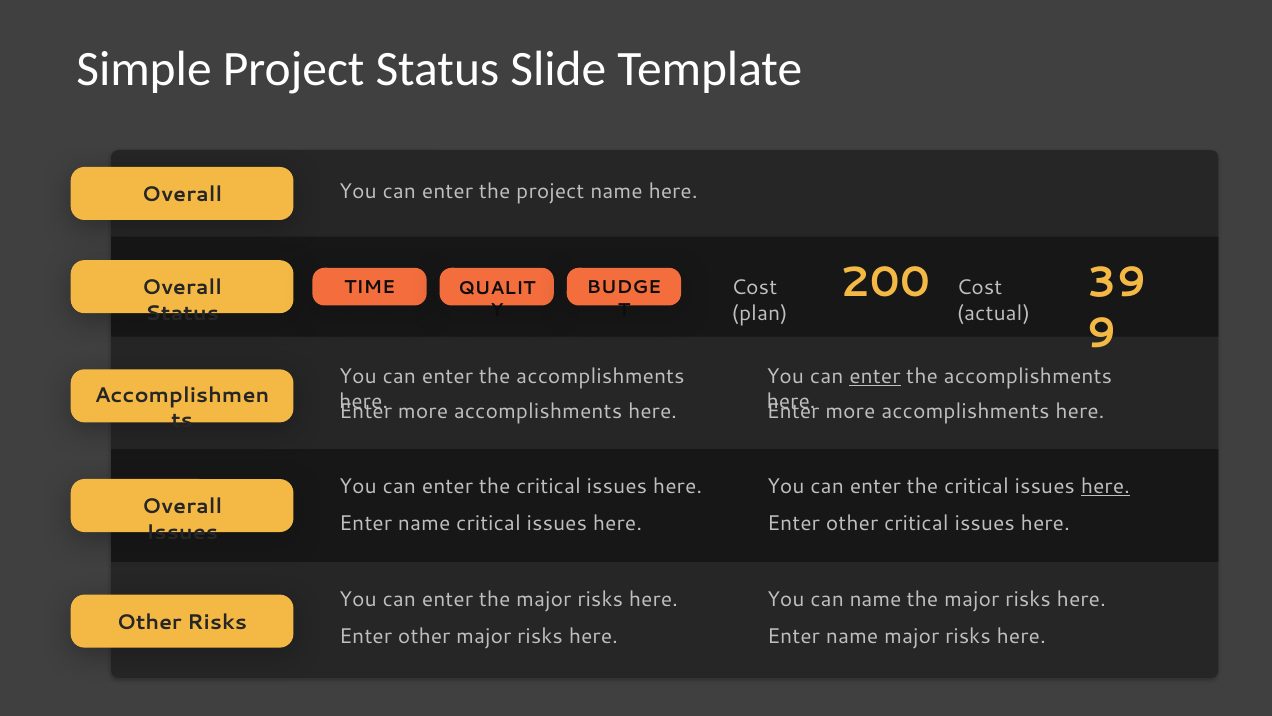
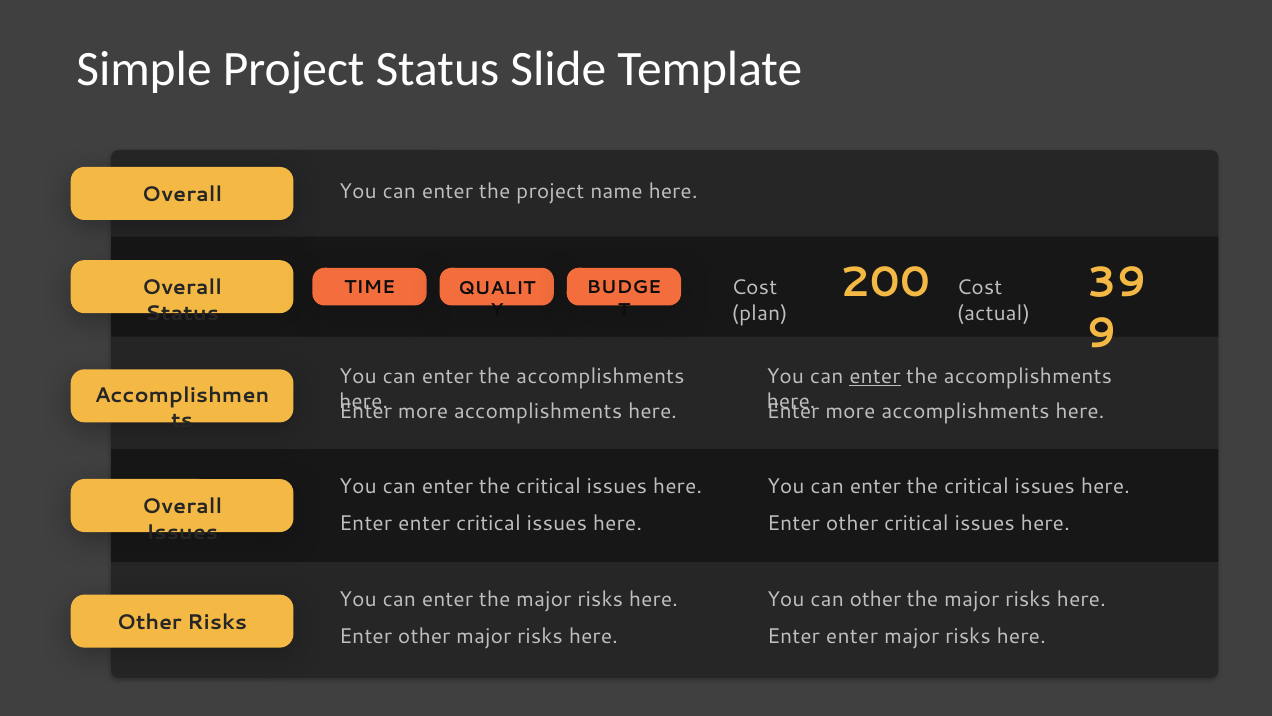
here at (1105, 486) underline: present -> none
name at (424, 523): name -> enter
can name: name -> other
name at (852, 636): name -> enter
